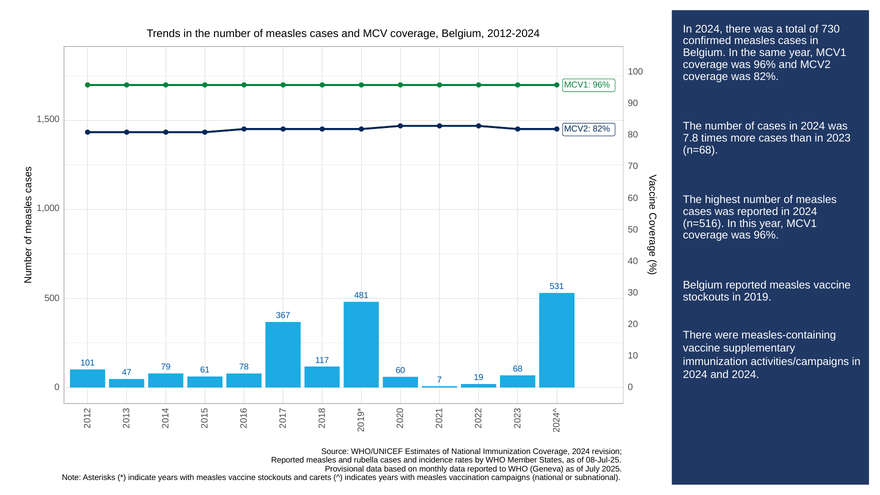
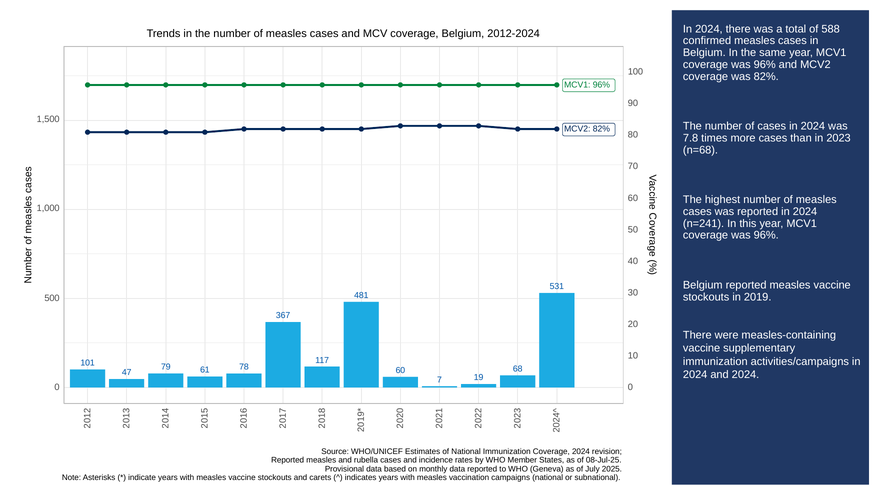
730: 730 -> 588
n=516: n=516 -> n=241
